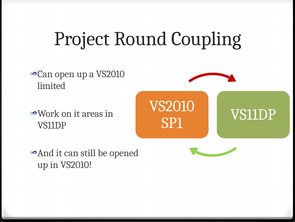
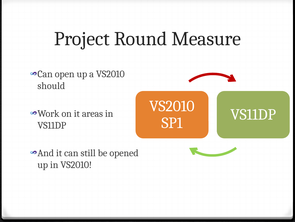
Coupling: Coupling -> Measure
limited: limited -> should
